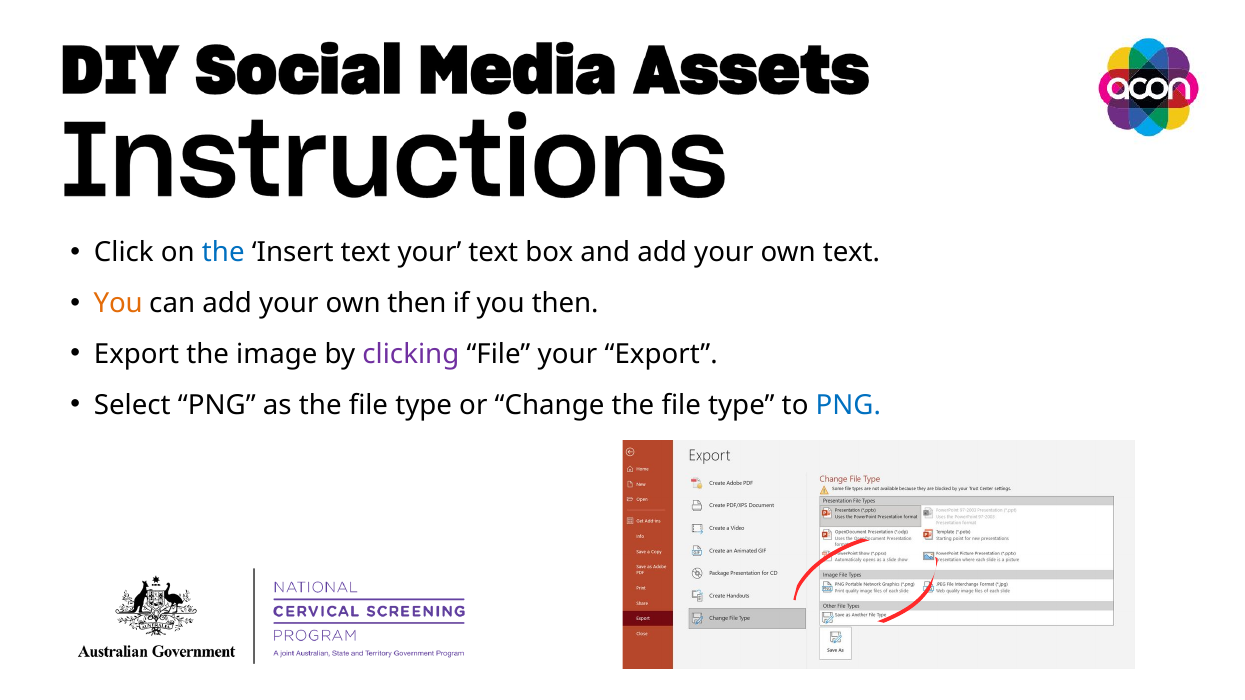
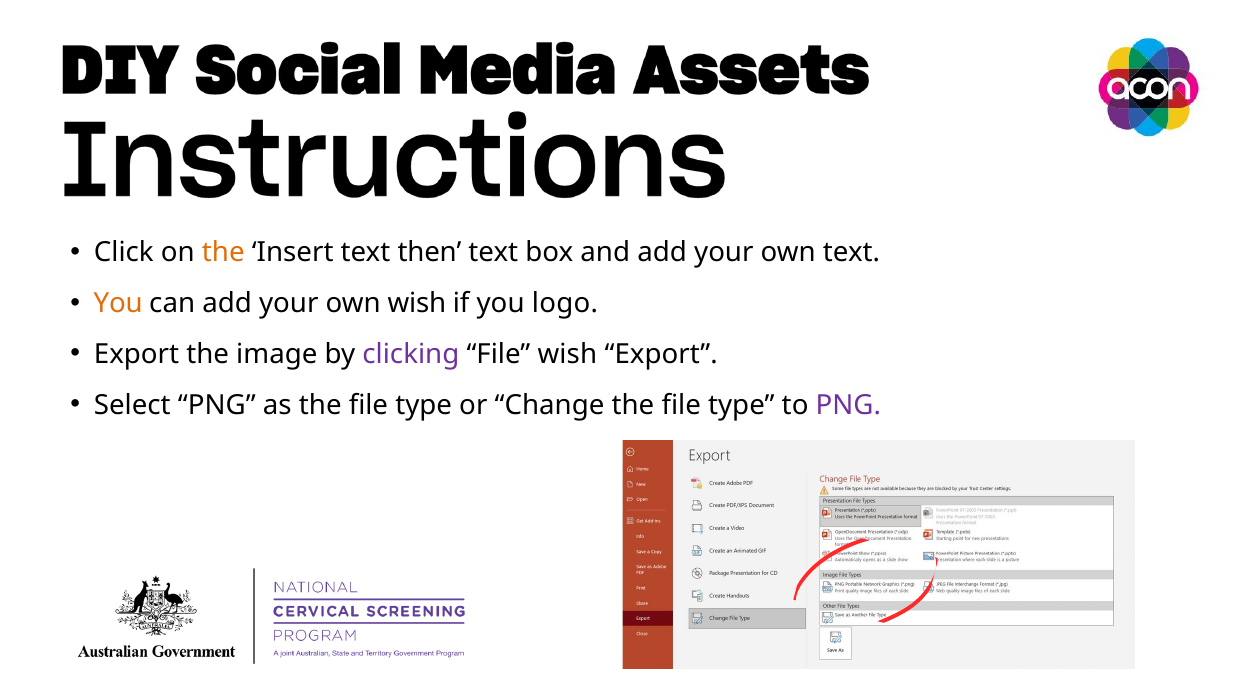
the at (223, 253) colour: blue -> orange
text your: your -> then
own then: then -> wish
you then: then -> logo
File your: your -> wish
PNG at (848, 405) colour: blue -> purple
